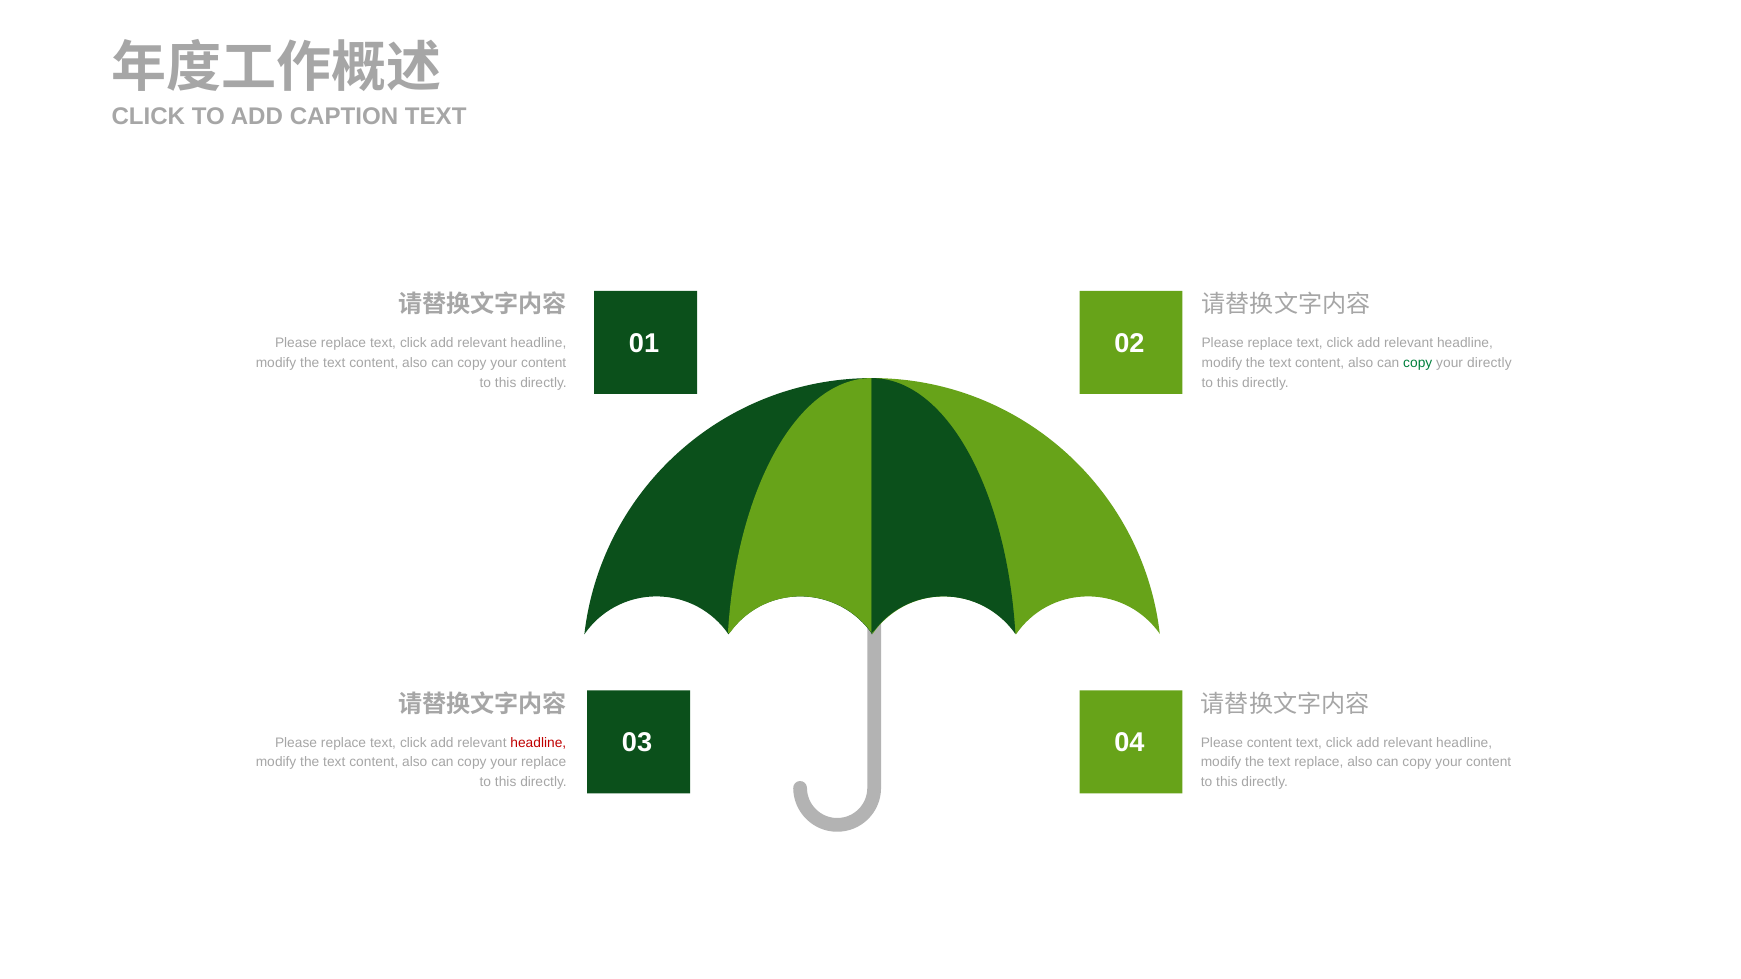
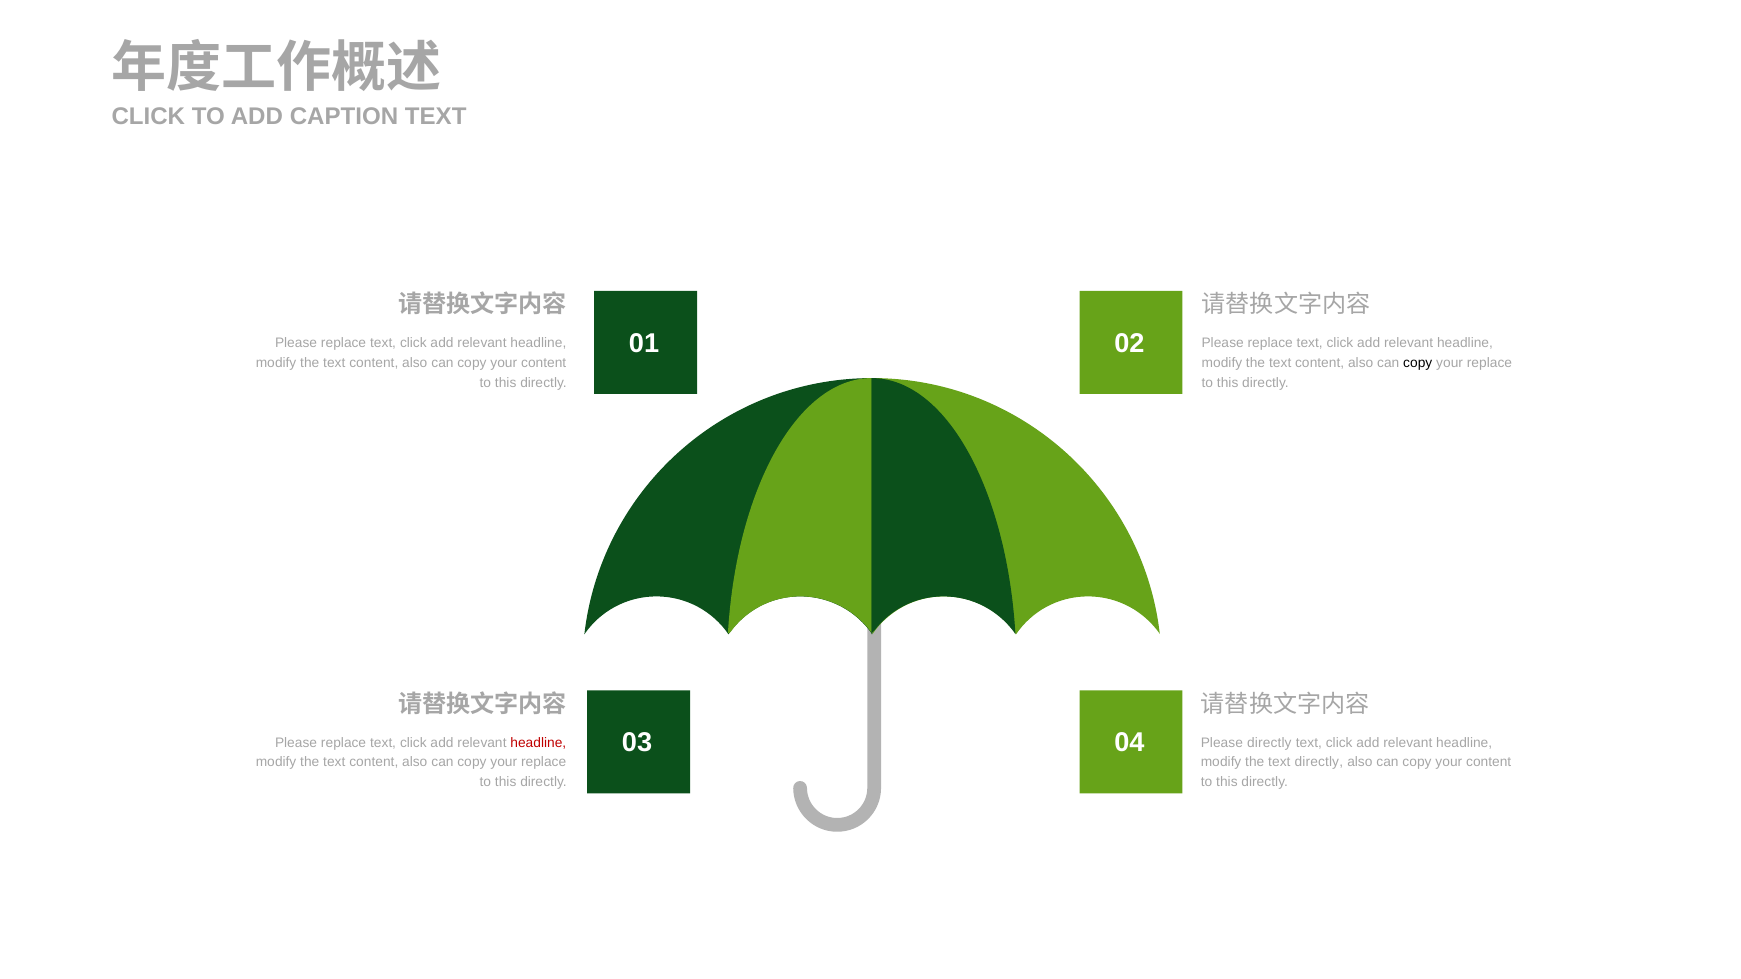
copy at (1418, 363) colour: green -> black
directly at (1489, 363): directly -> replace
Please content: content -> directly
text replace: replace -> directly
